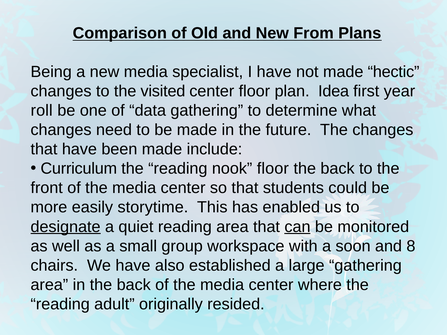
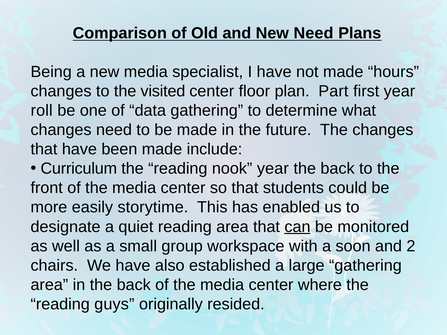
New From: From -> Need
hectic: hectic -> hours
Idea: Idea -> Part
nook floor: floor -> year
designate underline: present -> none
8: 8 -> 2
adult: adult -> guys
